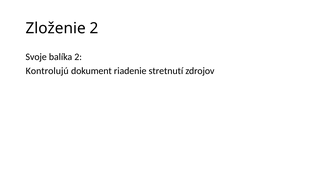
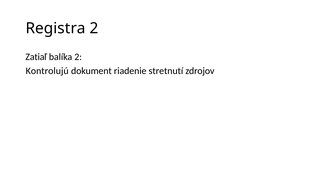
Zloženie: Zloženie -> Registra
Svoje: Svoje -> Zatiaľ
